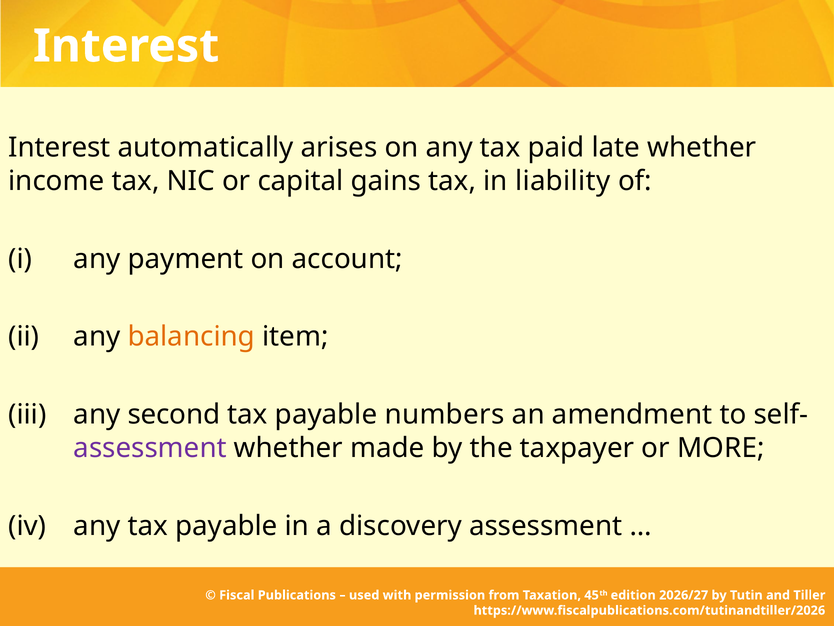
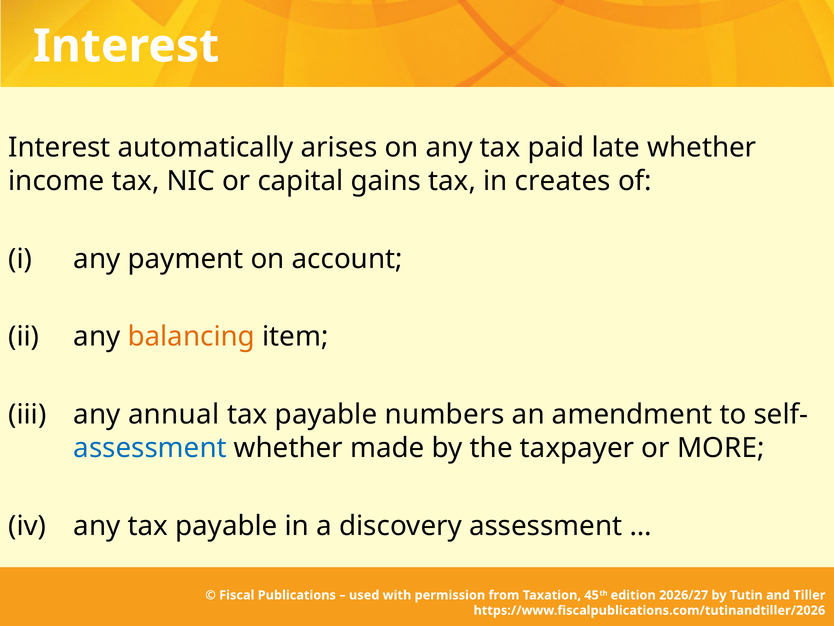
liability: liability -> creates
second: second -> annual
assessment at (150, 448) colour: purple -> blue
